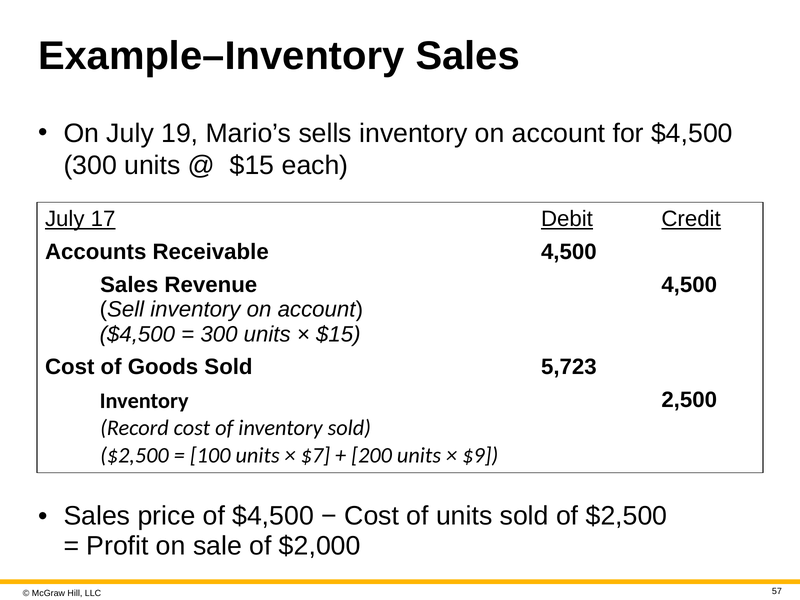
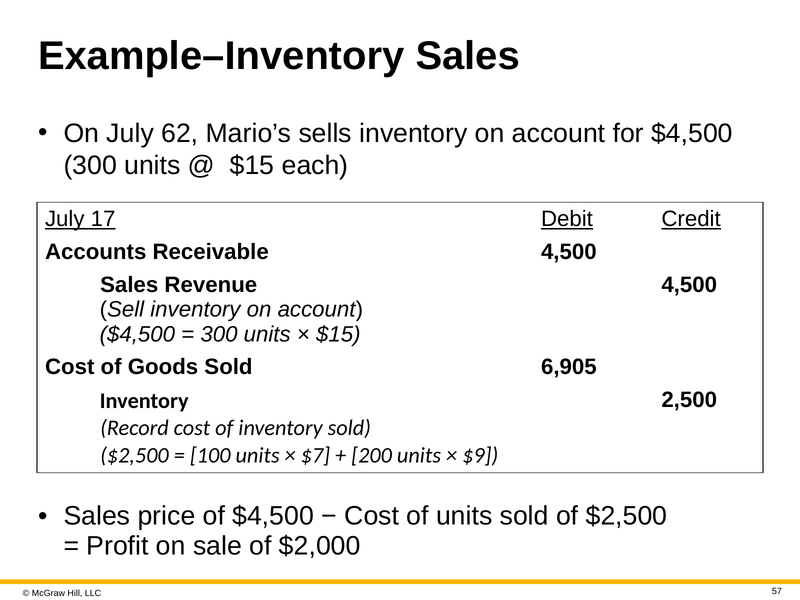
19: 19 -> 62
5,723: 5,723 -> 6,905
